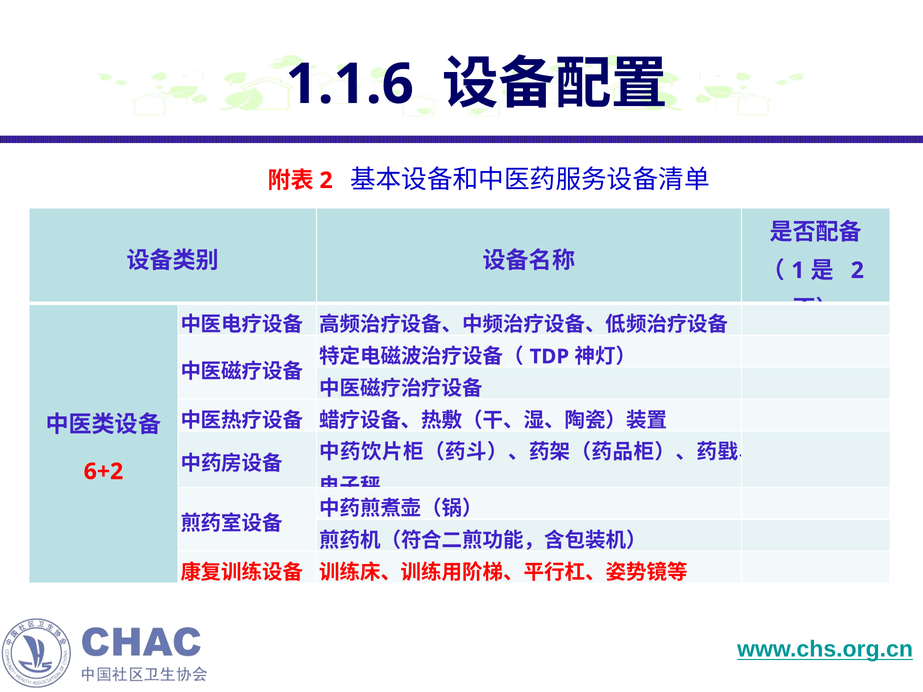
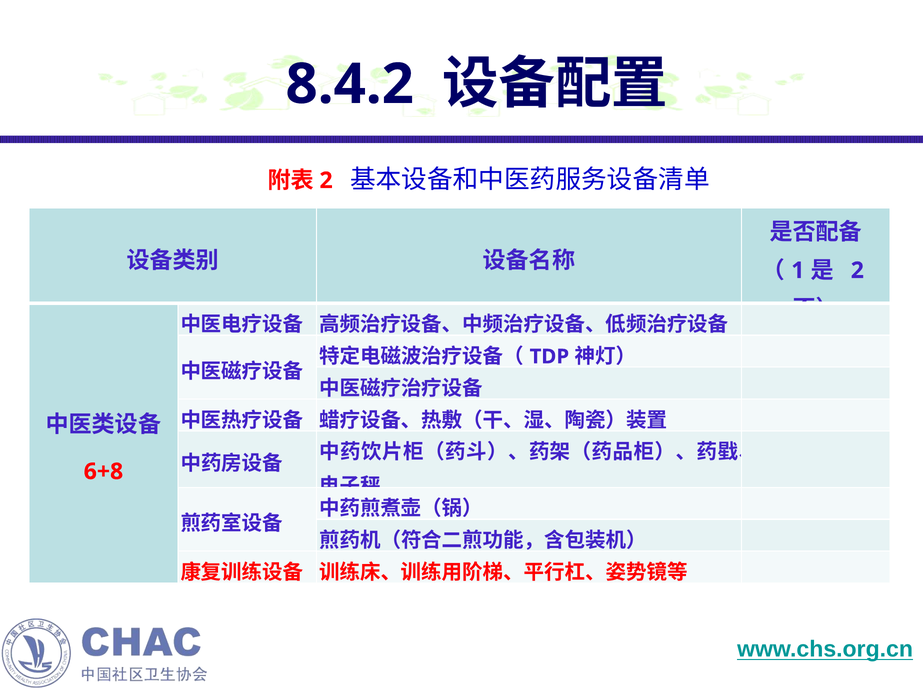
1.1.6: 1.1.6 -> 8.4.2
6+2: 6+2 -> 6+8
